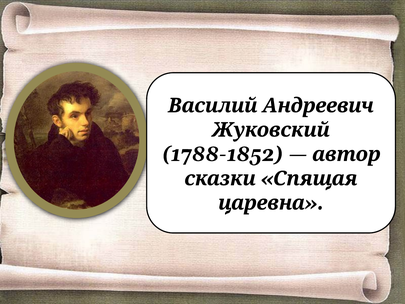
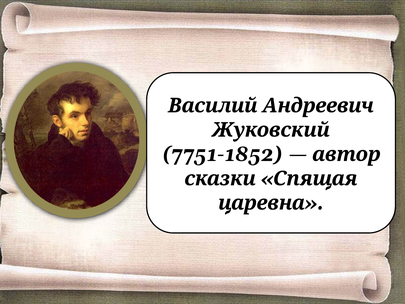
1788-1852: 1788-1852 -> 7751-1852
